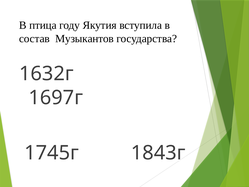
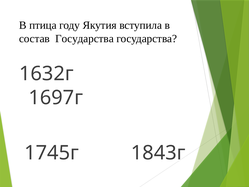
состав Музыкантов: Музыкантов -> Государства
